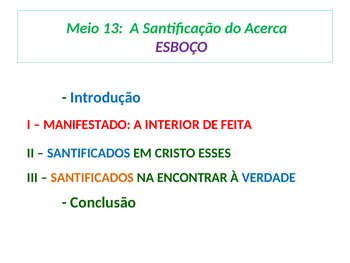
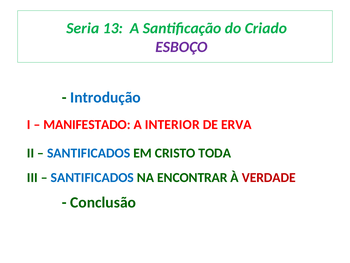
Meio: Meio -> Seria
Acerca: Acerca -> Criado
FEITA: FEITA -> ERVA
ESSES: ESSES -> TODA
SANTIFICADOS at (92, 177) colour: orange -> blue
VERDADE colour: blue -> red
